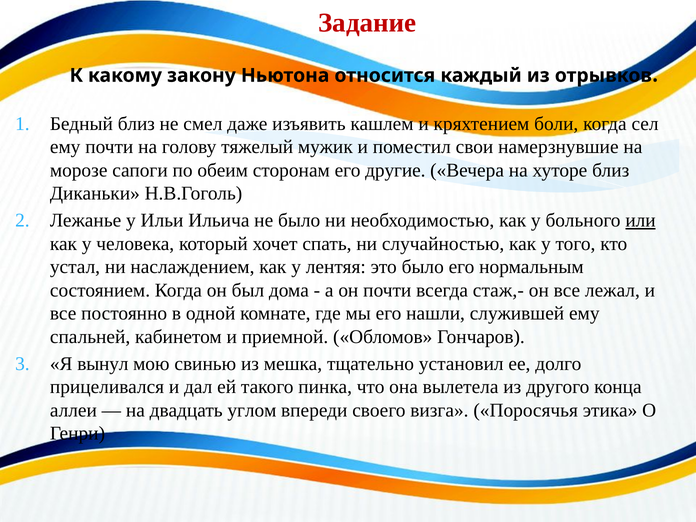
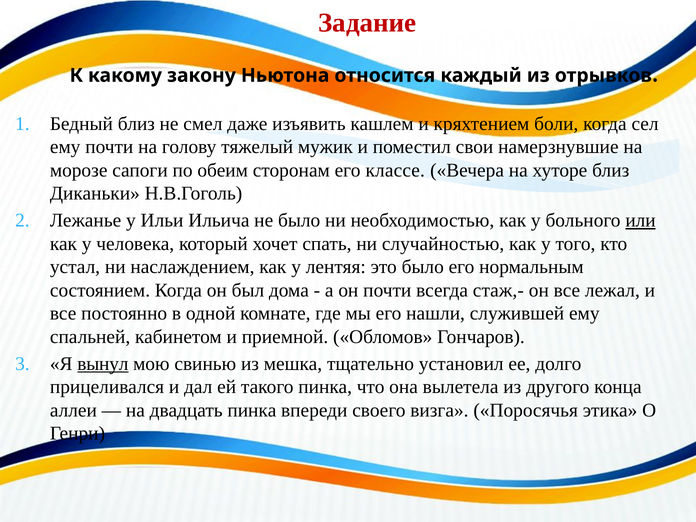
другие: другие -> классе
вынул underline: none -> present
двадцать углом: углом -> пинка
